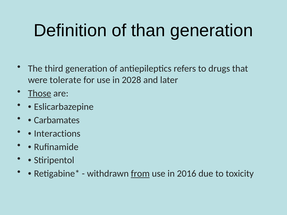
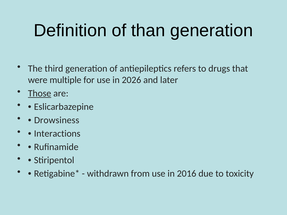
tolerate: tolerate -> multiple
2028: 2028 -> 2026
Carbamates: Carbamates -> Drowsiness
from underline: present -> none
